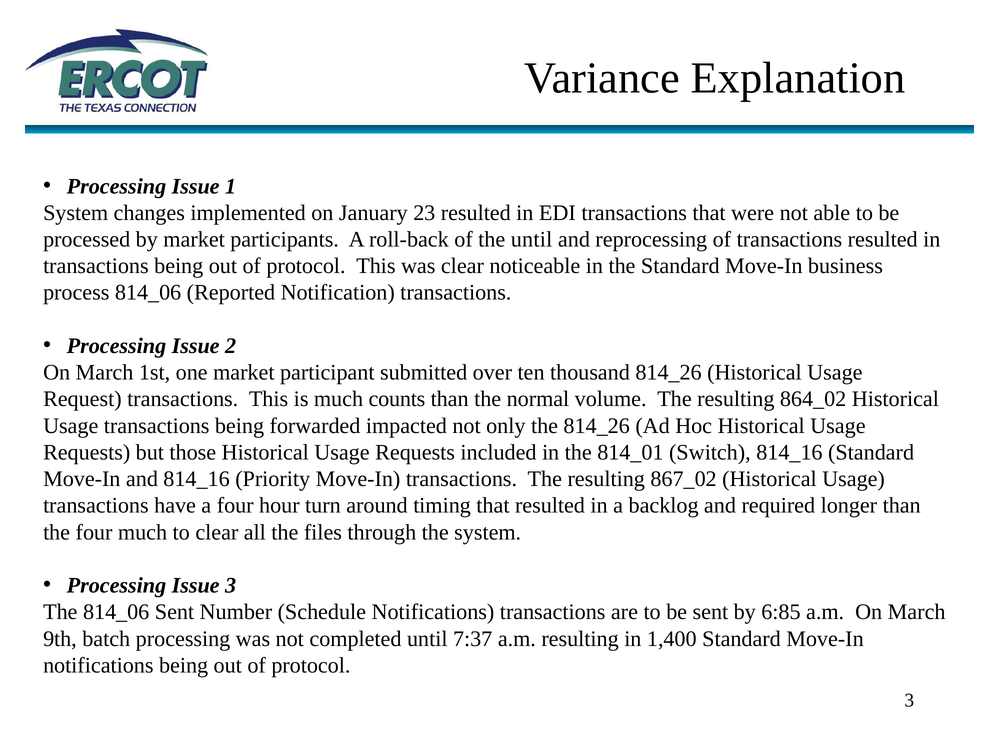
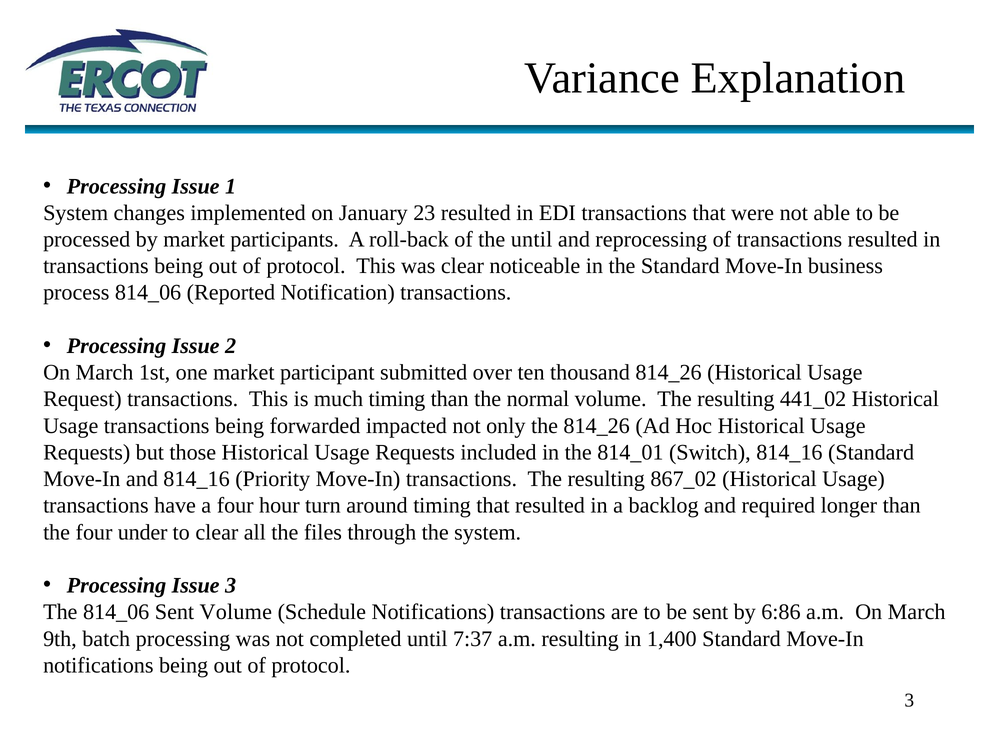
much counts: counts -> timing
864_02: 864_02 -> 441_02
four much: much -> under
Sent Number: Number -> Volume
6:85: 6:85 -> 6:86
